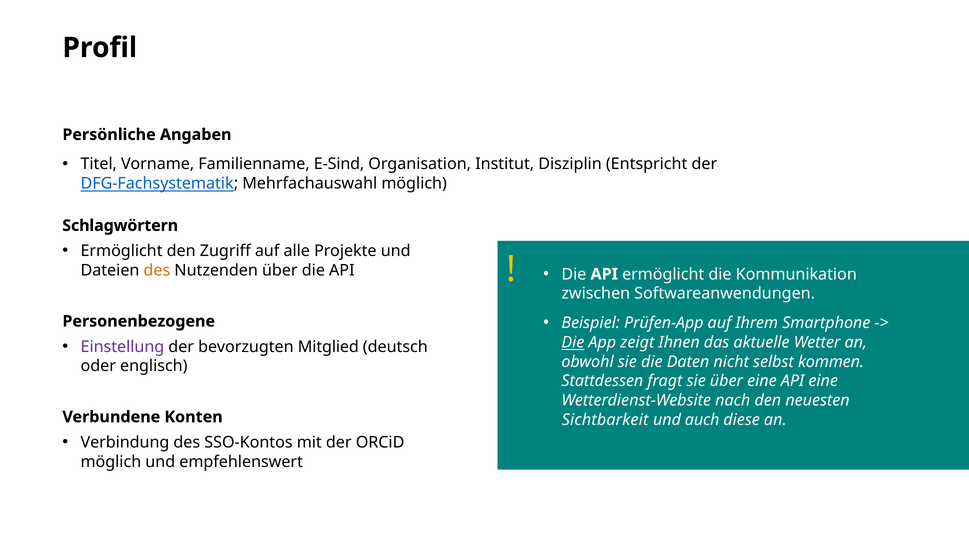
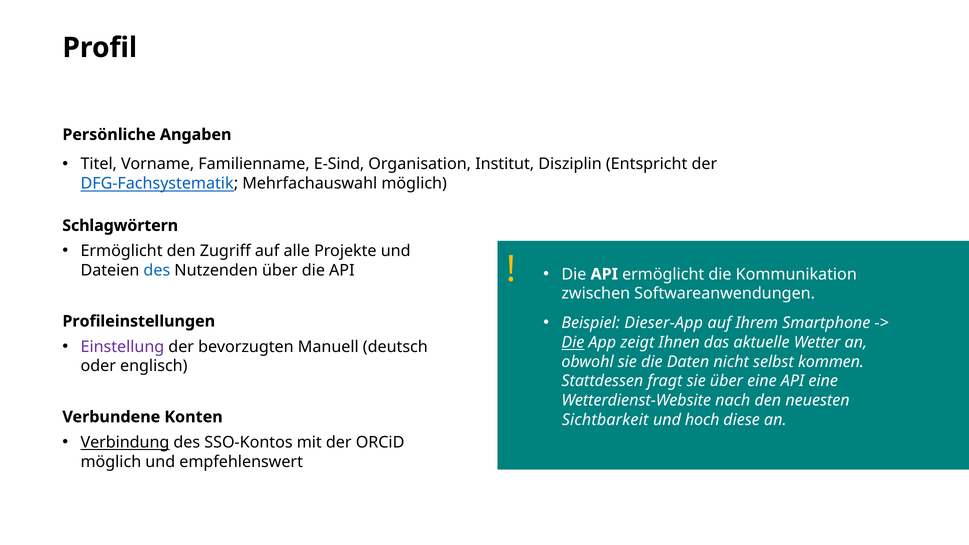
des at (157, 270) colour: orange -> blue
Prüfen-App: Prüfen-App -> Dieser-App
Personenbezogene: Personenbezogene -> Profileinstellungen
Mitglied: Mitglied -> Manuell
auch: auch -> hoch
Verbindung underline: none -> present
